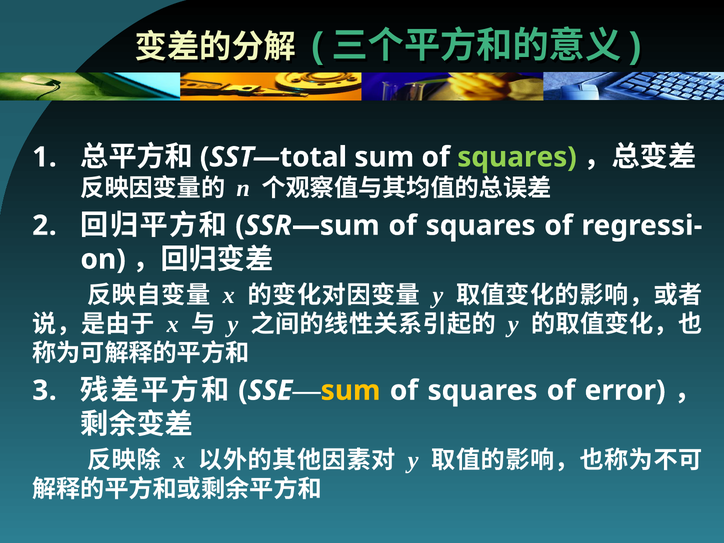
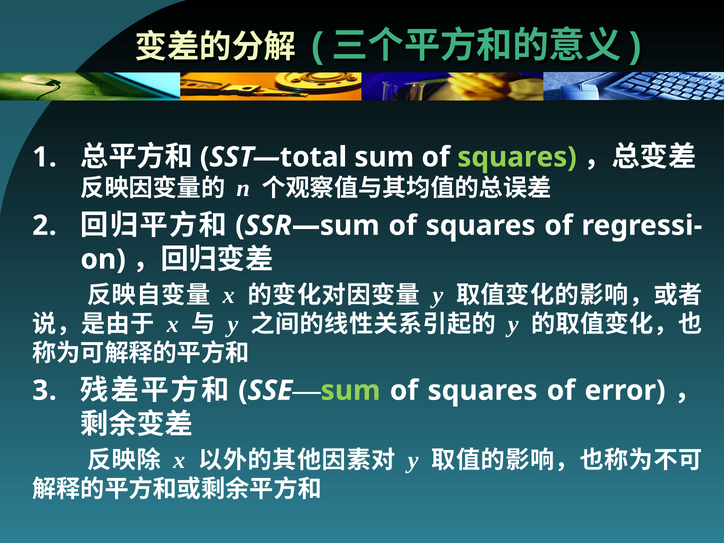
sum at (351, 391) colour: yellow -> light green
